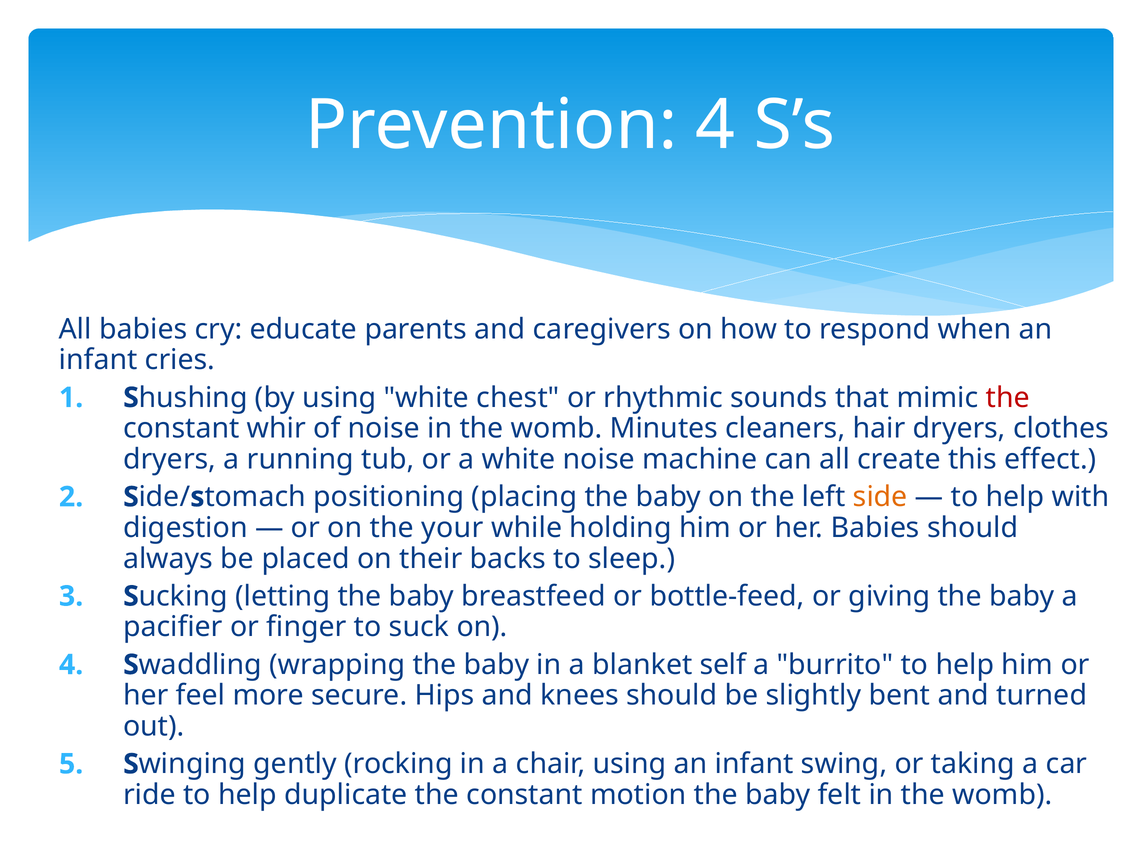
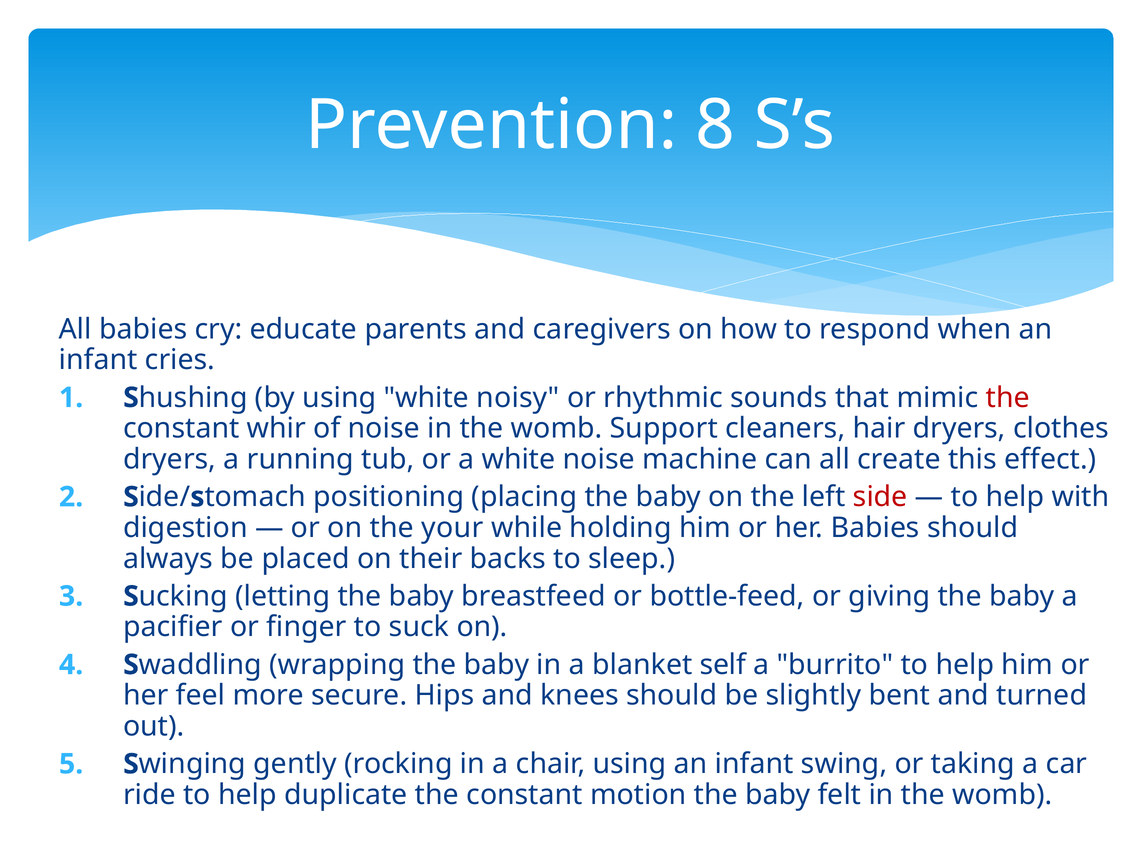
Prevention 4: 4 -> 8
chest: chest -> noisy
Minutes: Minutes -> Support
side colour: orange -> red
